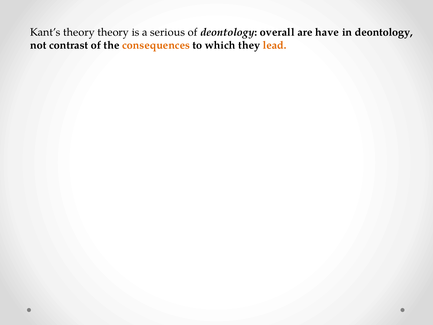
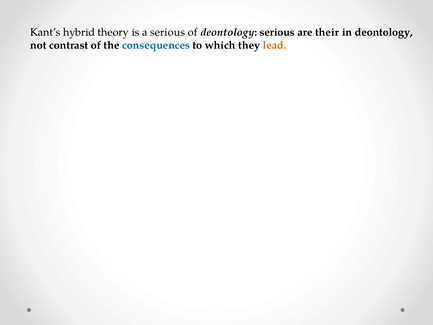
Kant’s theory: theory -> hybrid
deontology overall: overall -> serious
have: have -> their
consequences colour: orange -> blue
